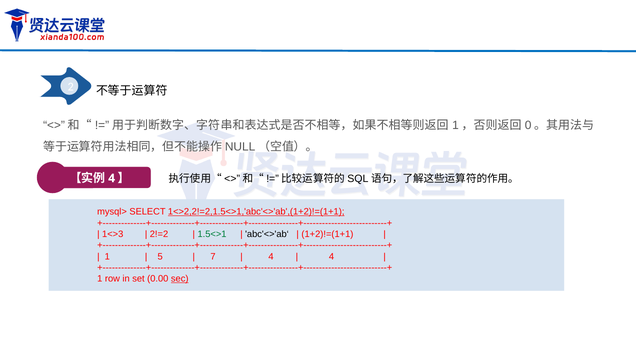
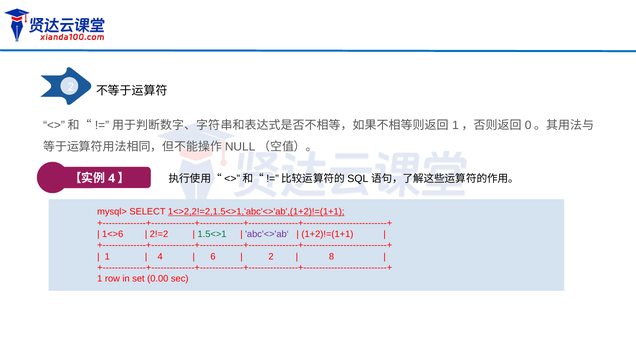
1<>3: 1<>3 -> 1<>6
abc'<>'ab‘ colour: black -> purple
5 at (160, 256): 5 -> 4
7: 7 -> 6
4 at (271, 256): 4 -> 2
4 at (332, 256): 4 -> 8
sec underline: present -> none
